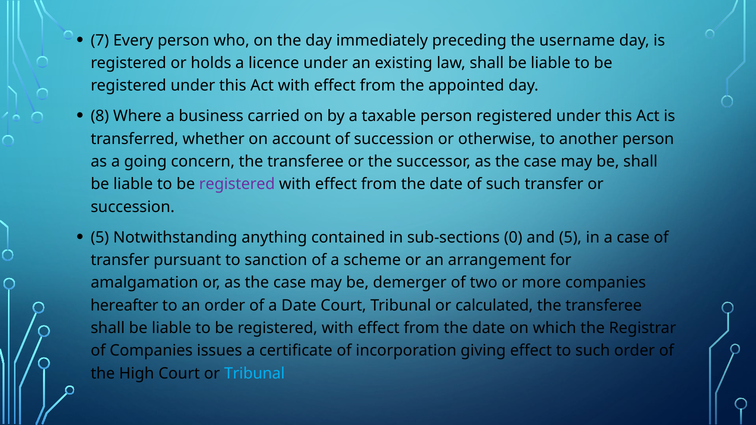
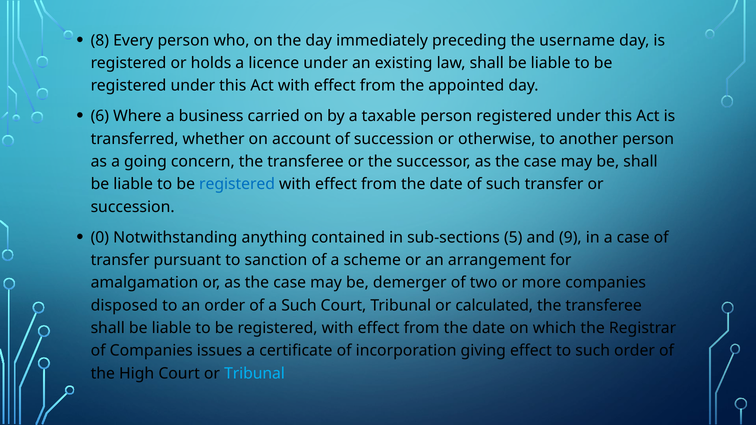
7: 7 -> 8
8: 8 -> 6
registered at (237, 184) colour: purple -> blue
5 at (100, 238): 5 -> 0
0: 0 -> 5
and 5: 5 -> 9
hereafter: hereafter -> disposed
a Date: Date -> Such
